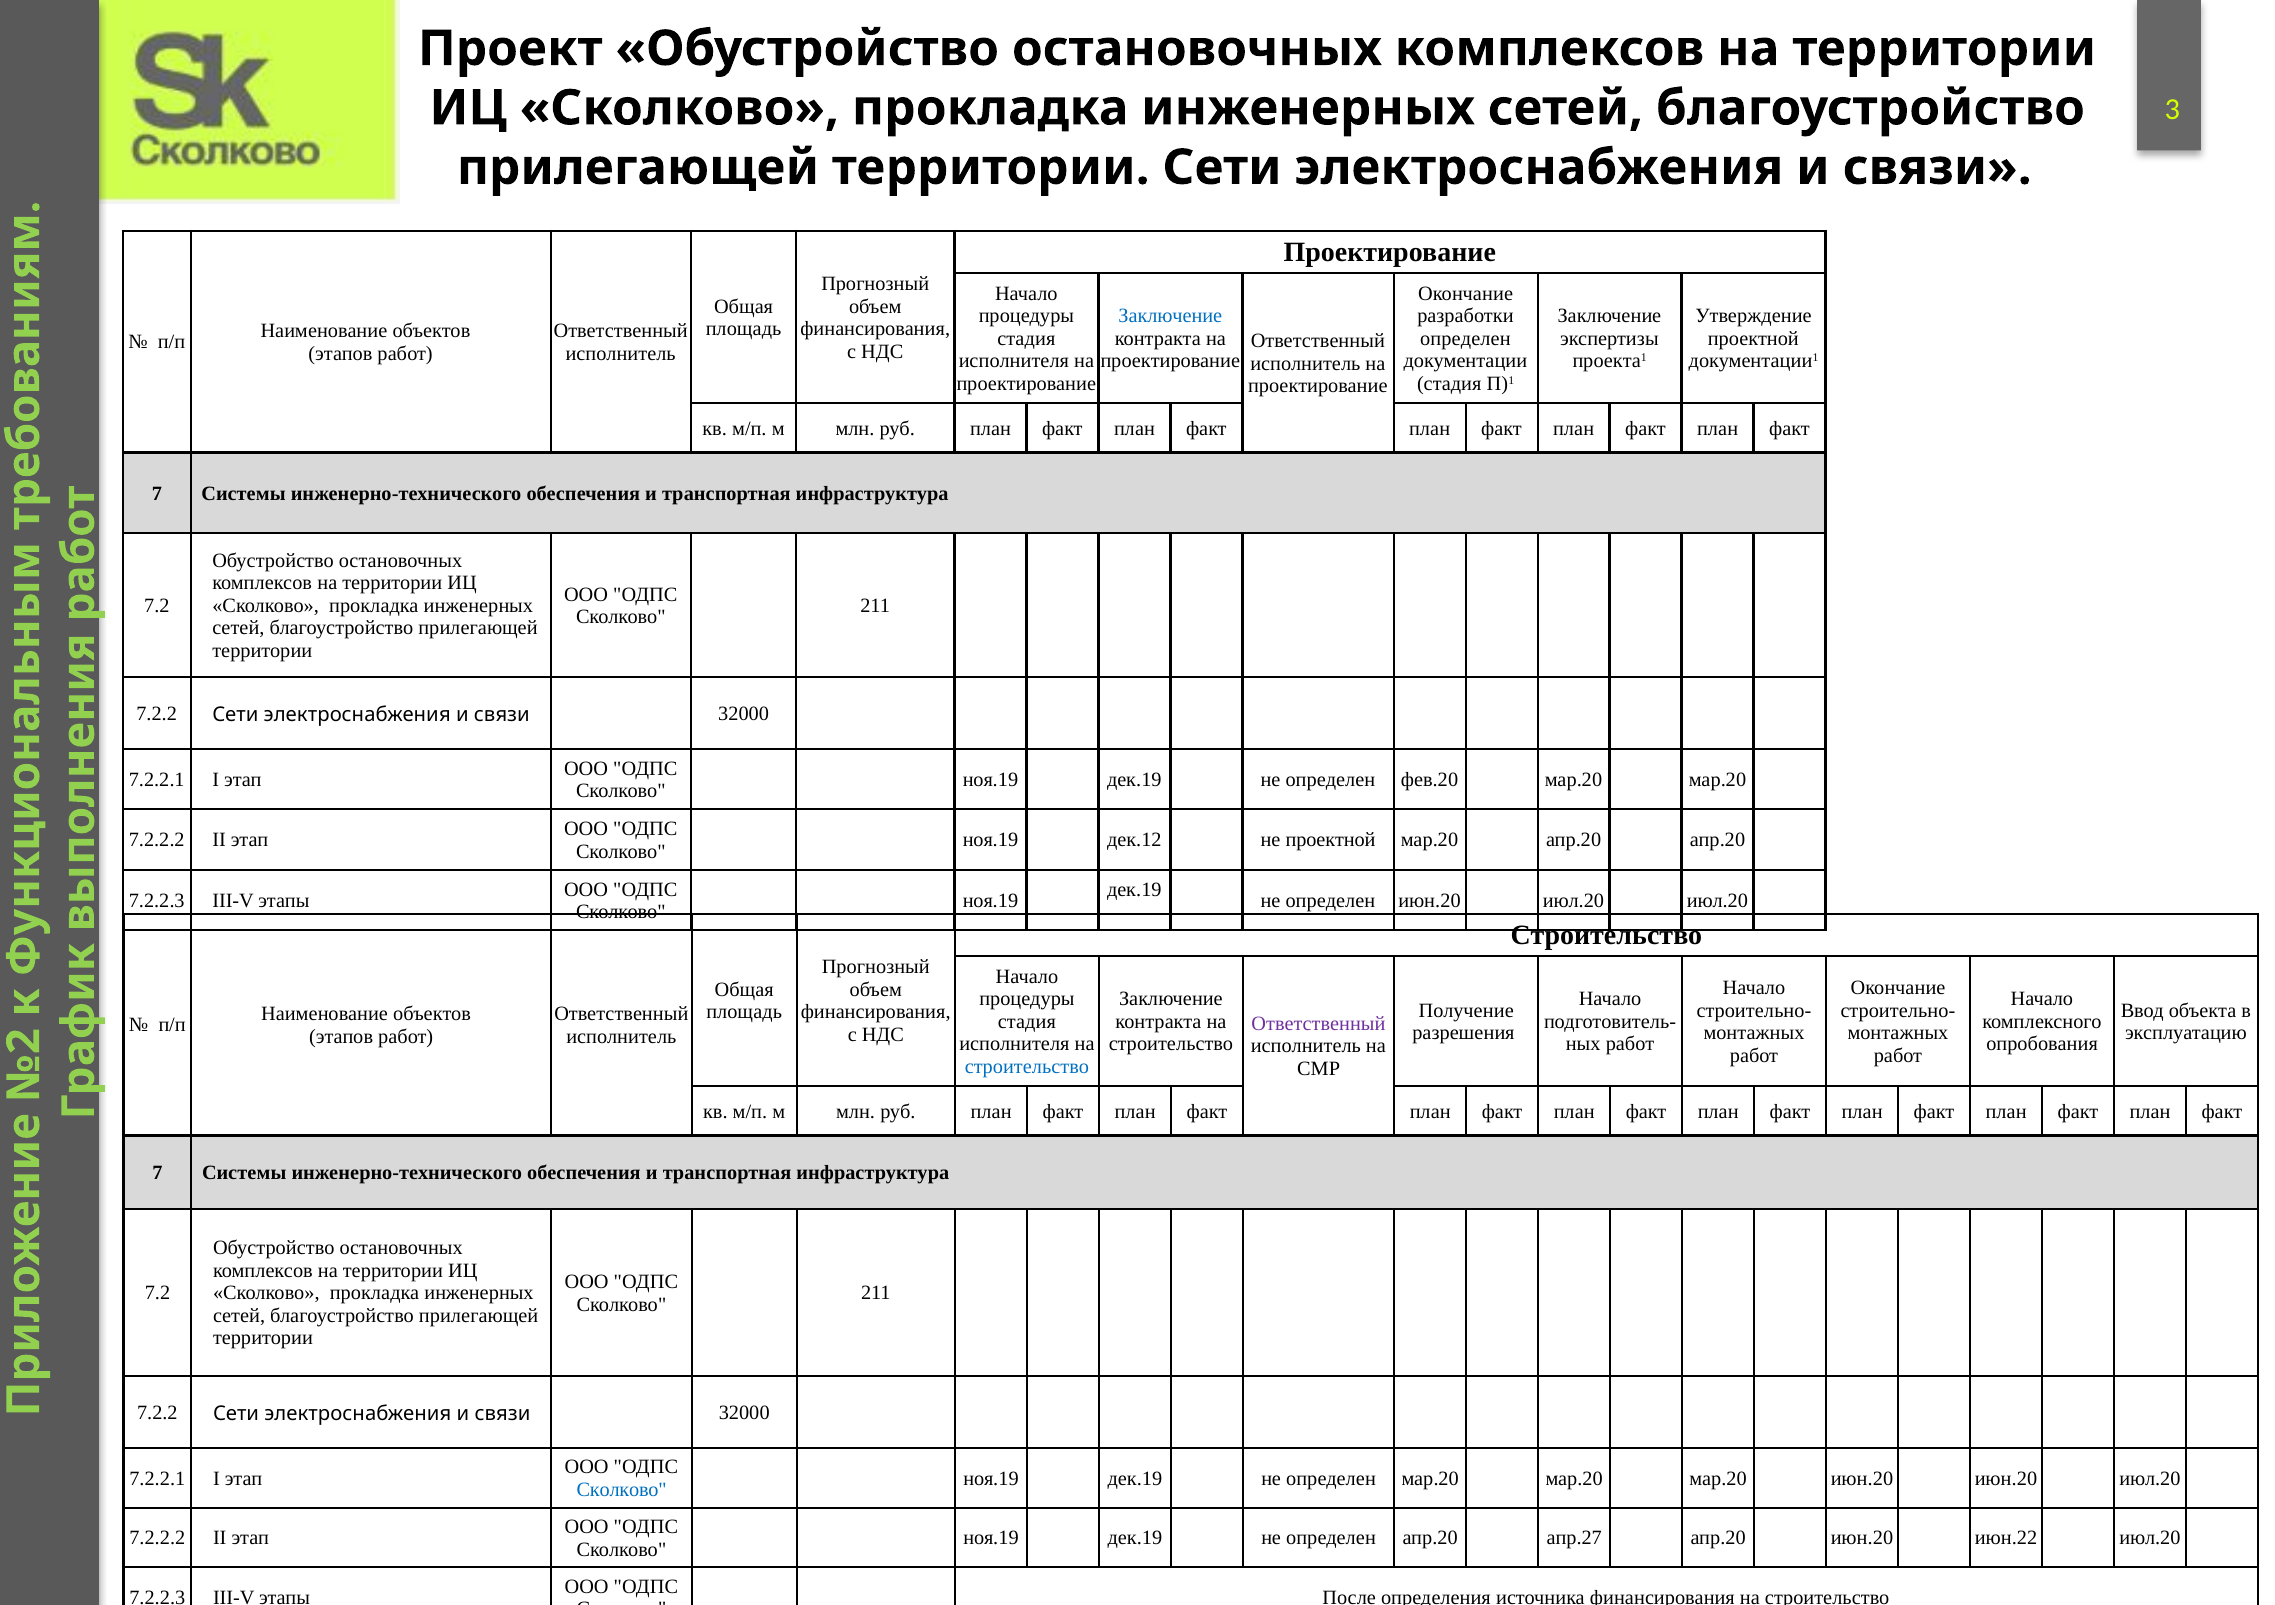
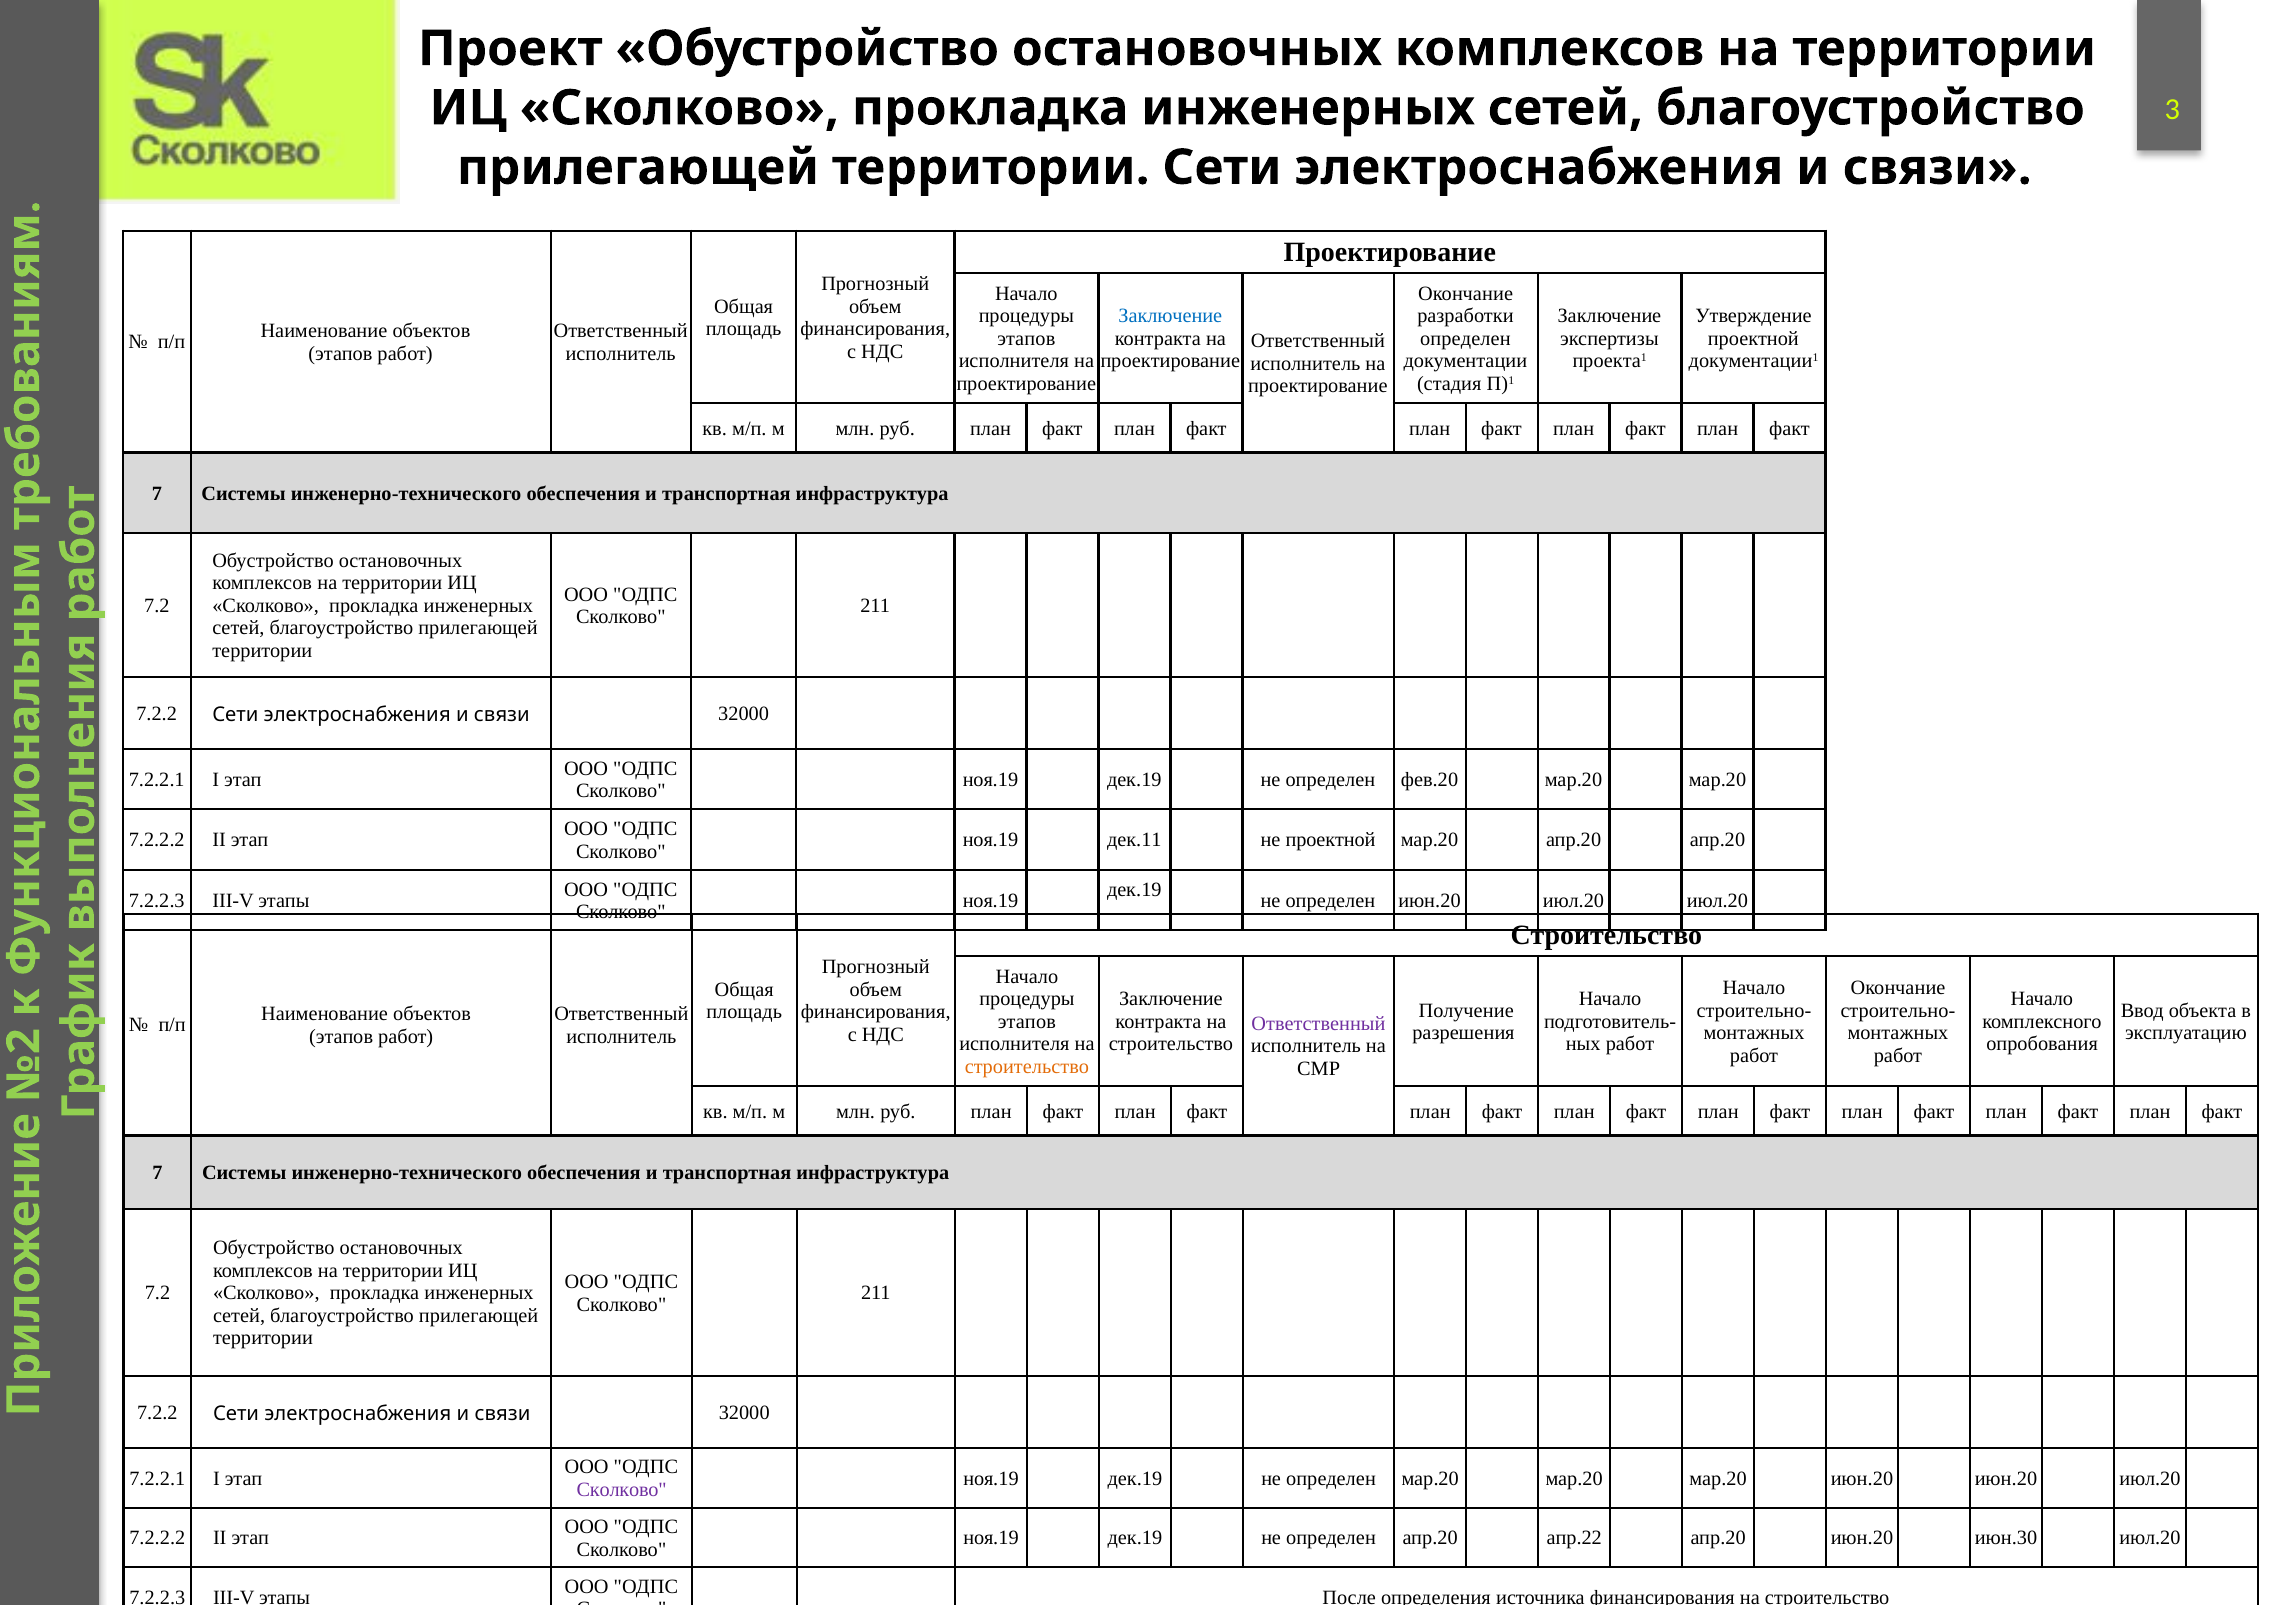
стадия at (1026, 339): стадия -> этапов
дек.12: дек.12 -> дек.11
стадия at (1027, 1022): стадия -> этапов
строительство at (1027, 1067) colour: blue -> orange
Сколково at (622, 1490) colour: blue -> purple
апр.27: апр.27 -> апр.22
июн.22: июн.22 -> июн.30
